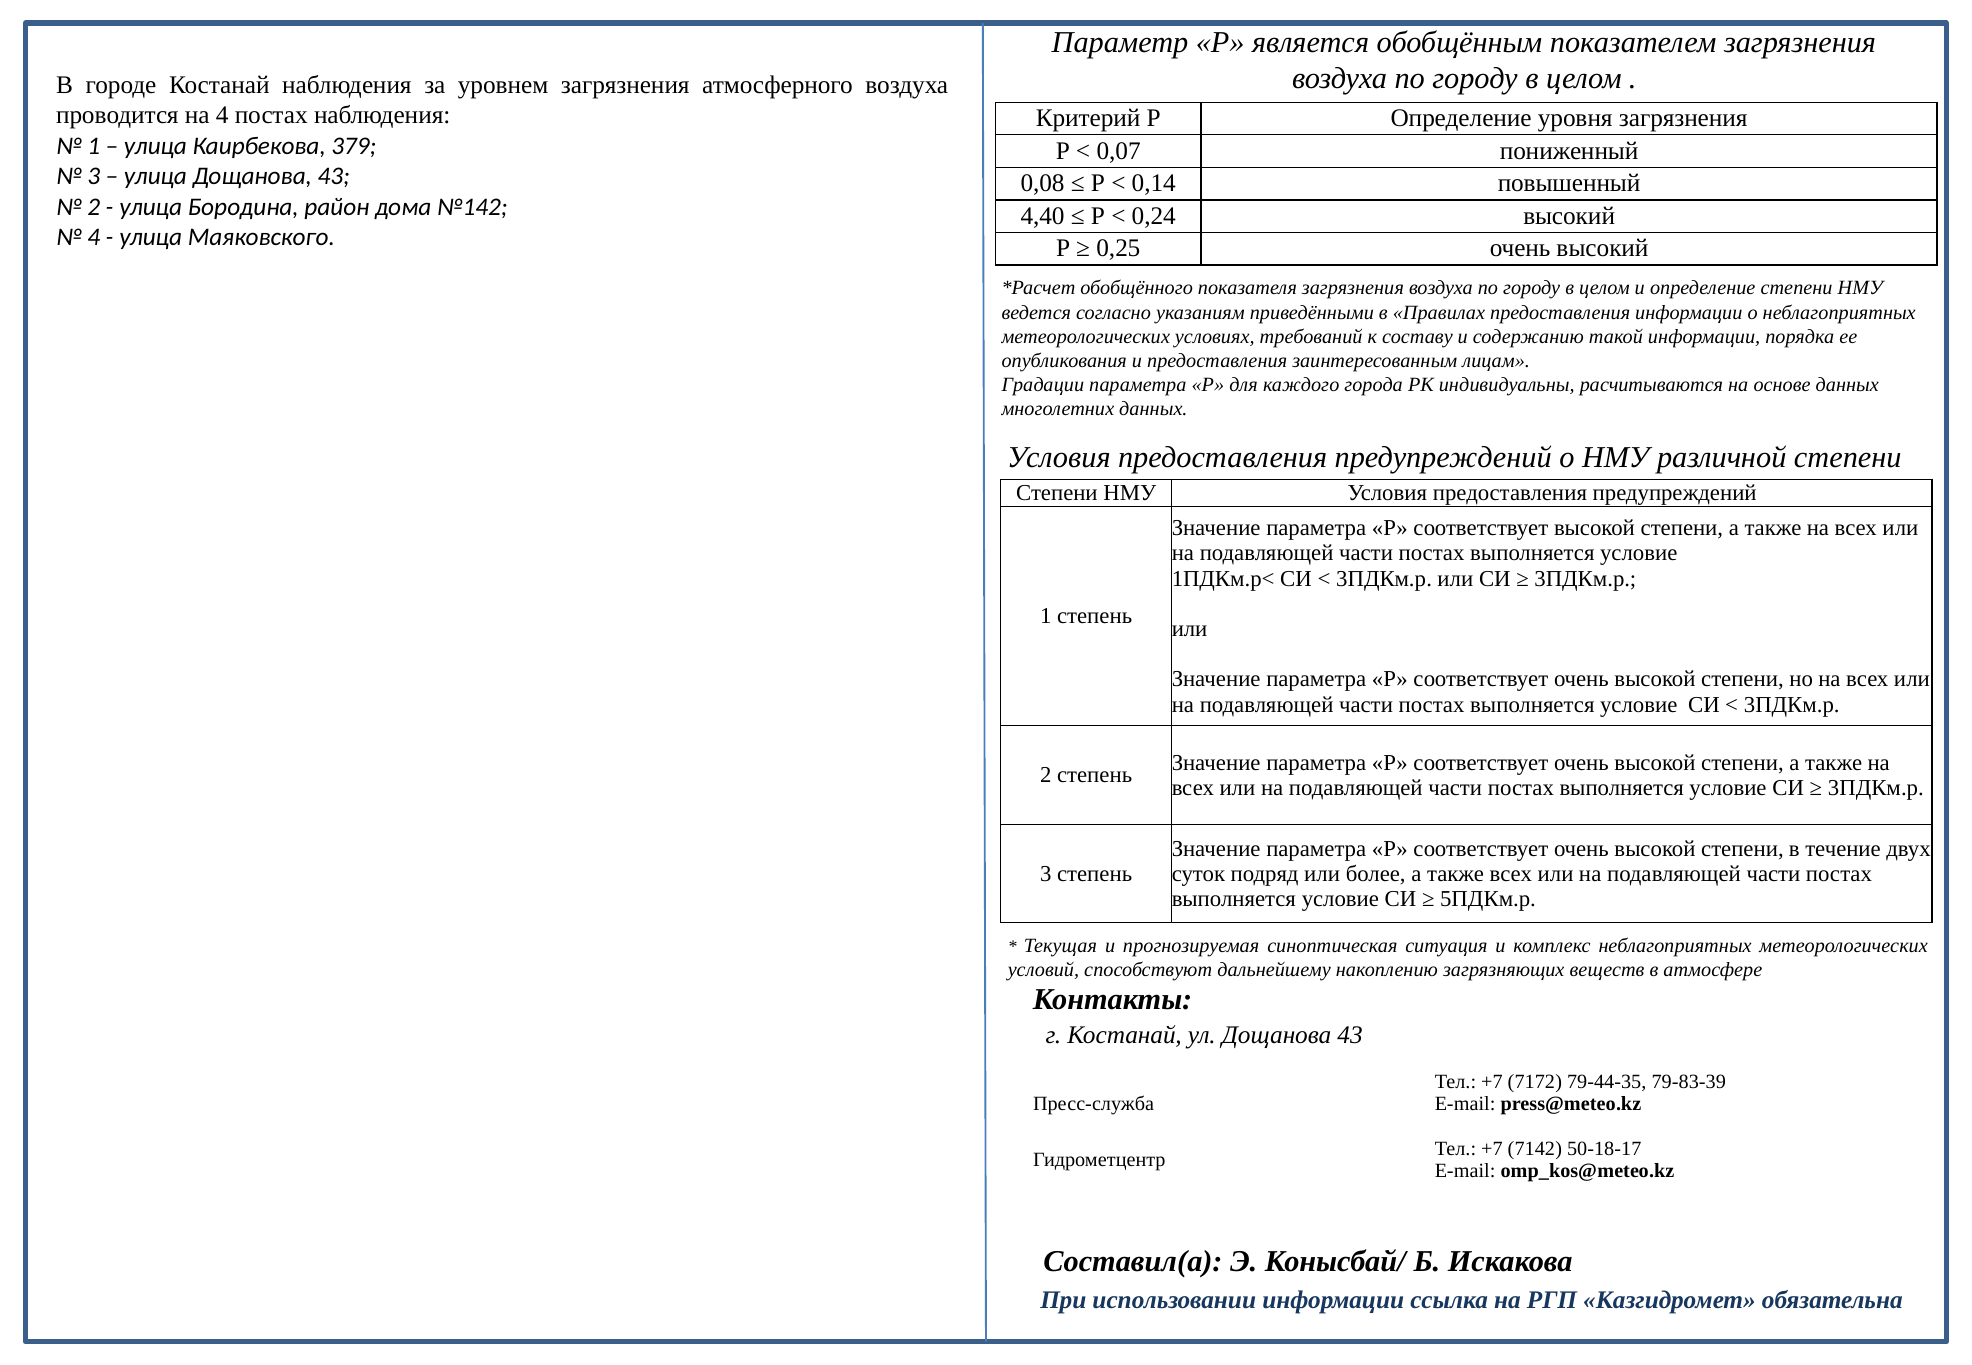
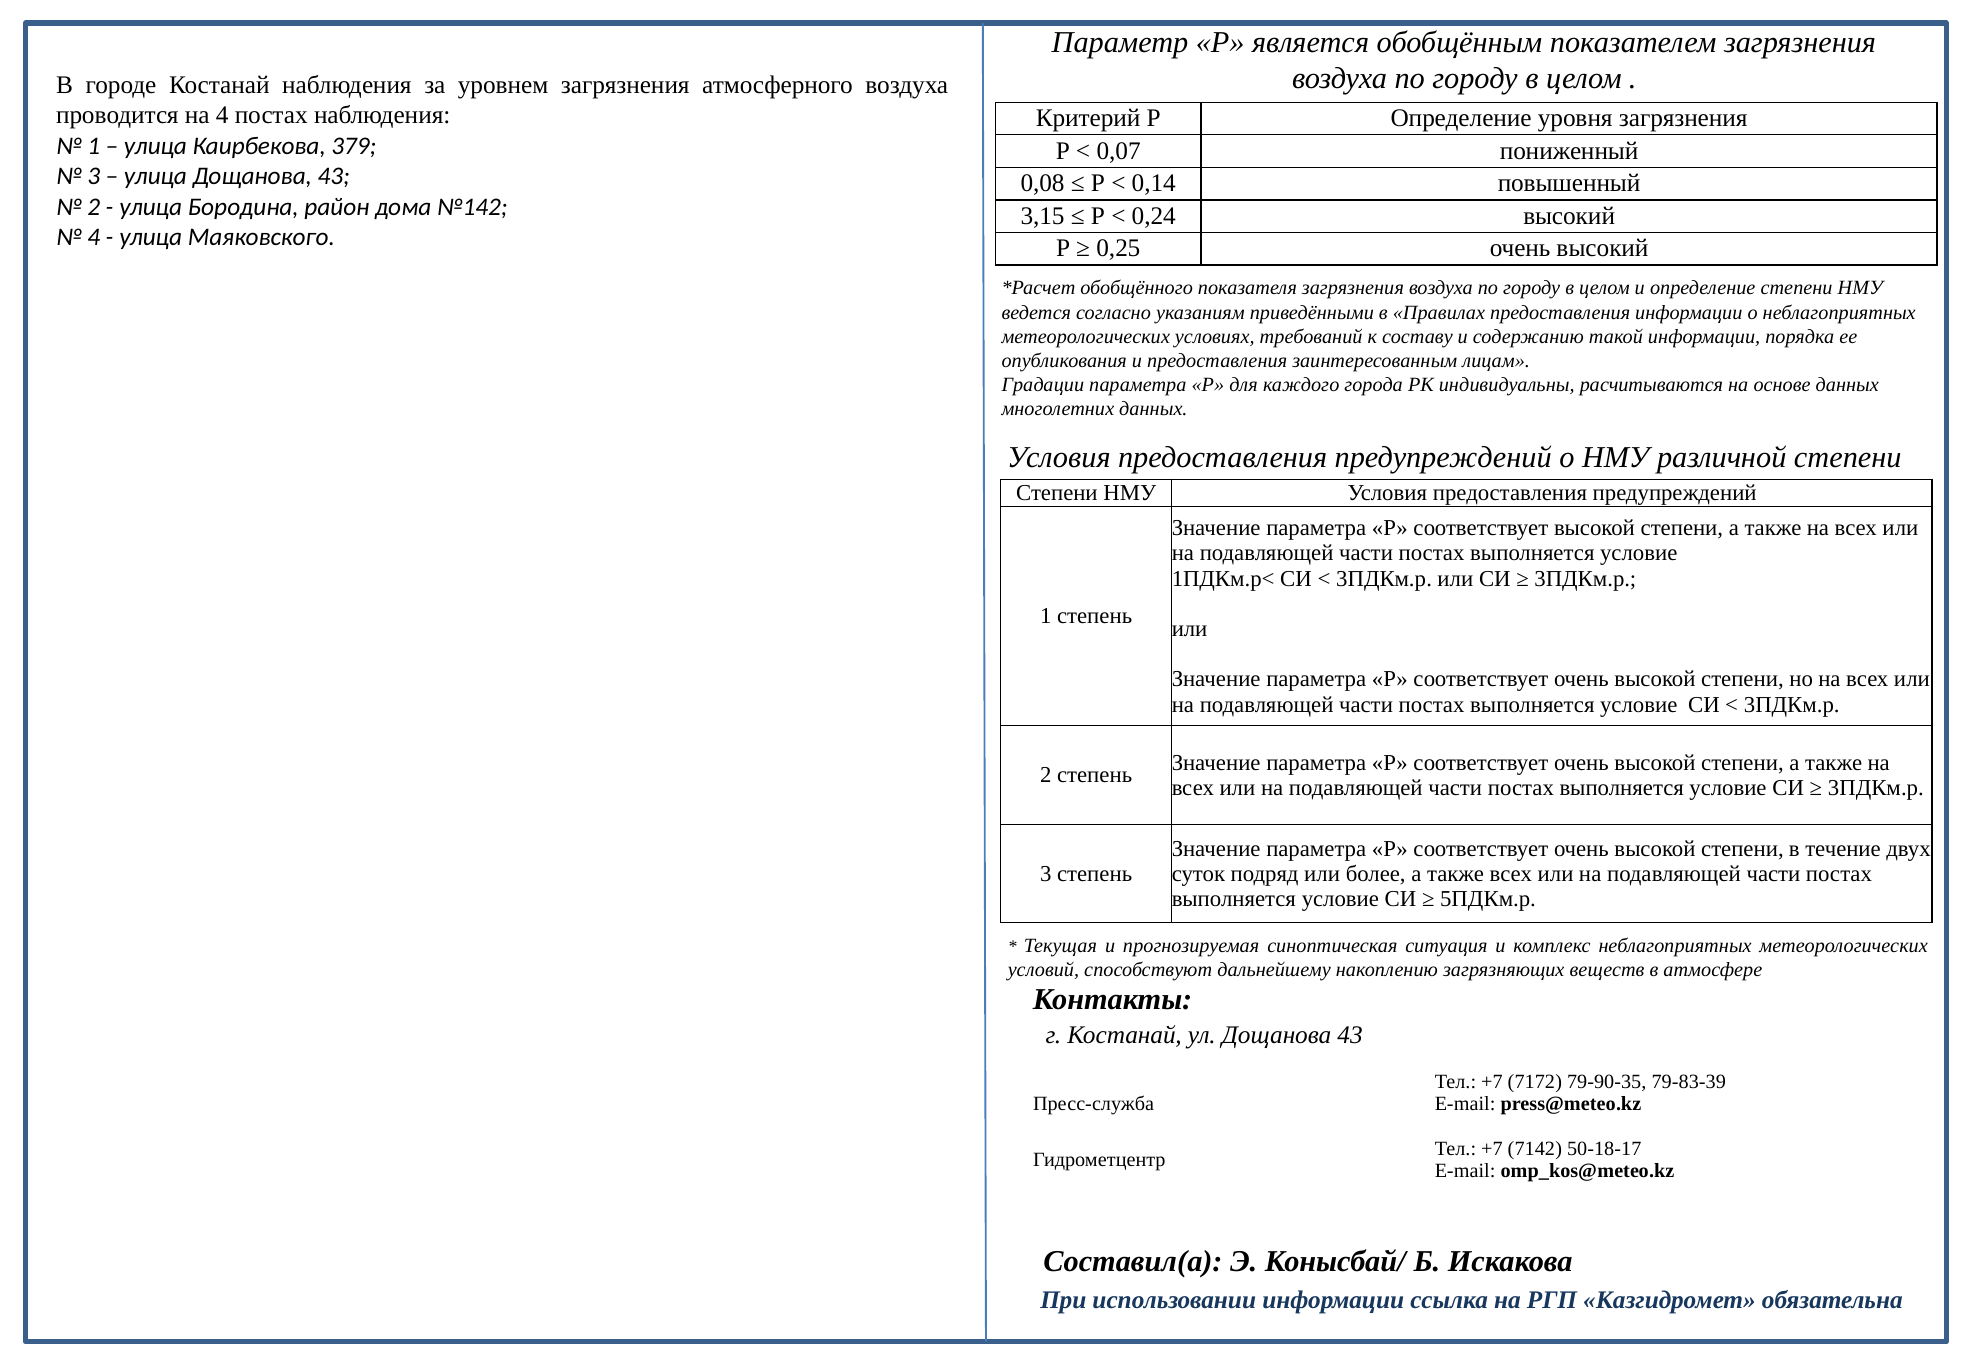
4,40: 4,40 -> 3,15
79-44-35: 79-44-35 -> 79-90-35
